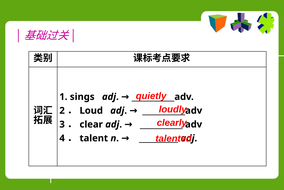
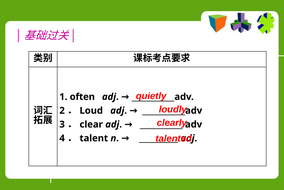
sings: sings -> often
